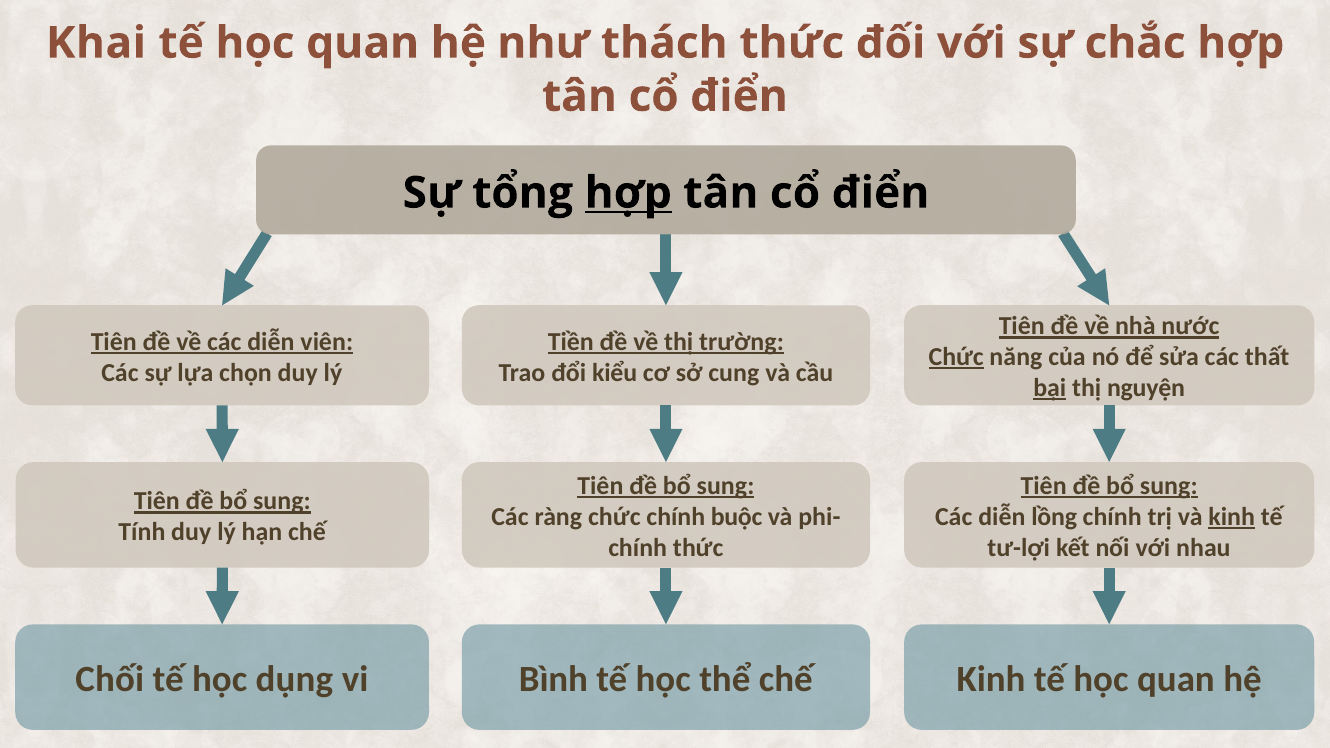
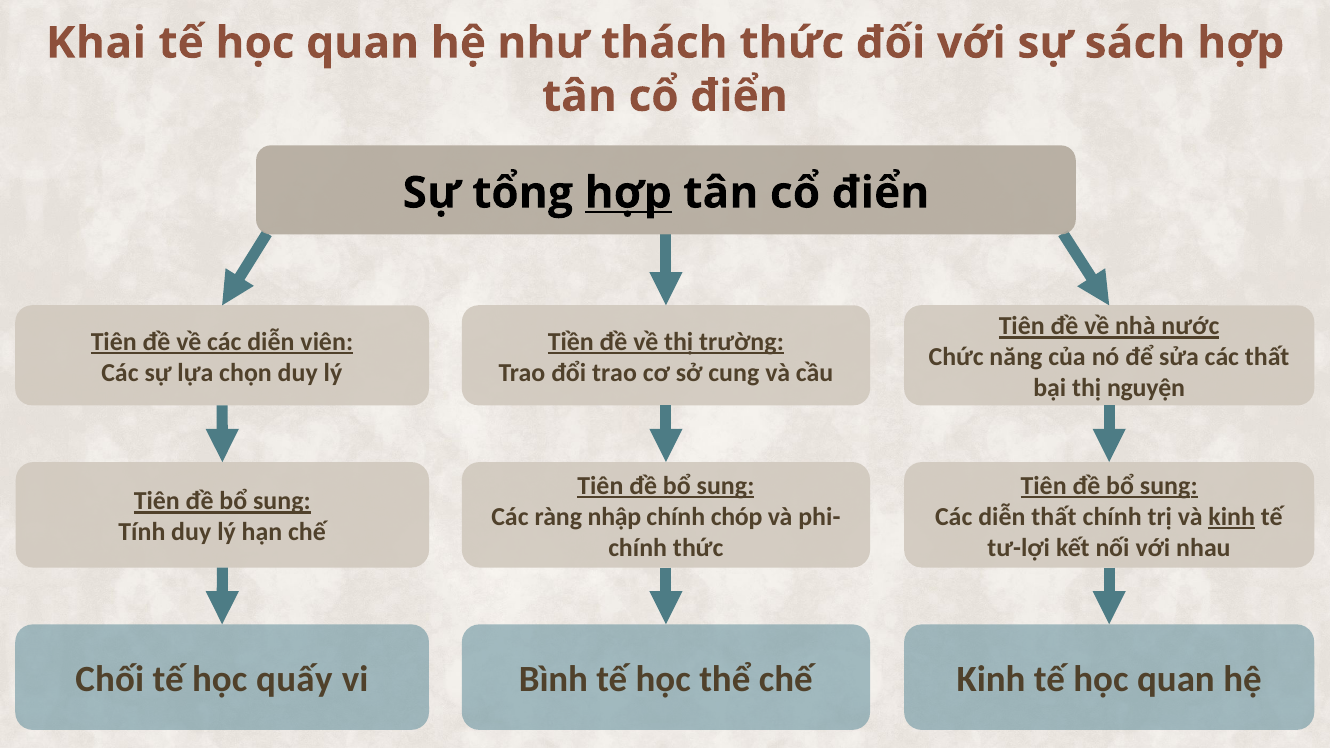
chắc: chắc -> sách
Chức at (956, 357) underline: present -> none
đổi kiểu: kiểu -> trao
bại underline: present -> none
ràng chức: chức -> nhập
buộc: buộc -> chóp
diễn lồng: lồng -> thất
dụng: dụng -> quấy
